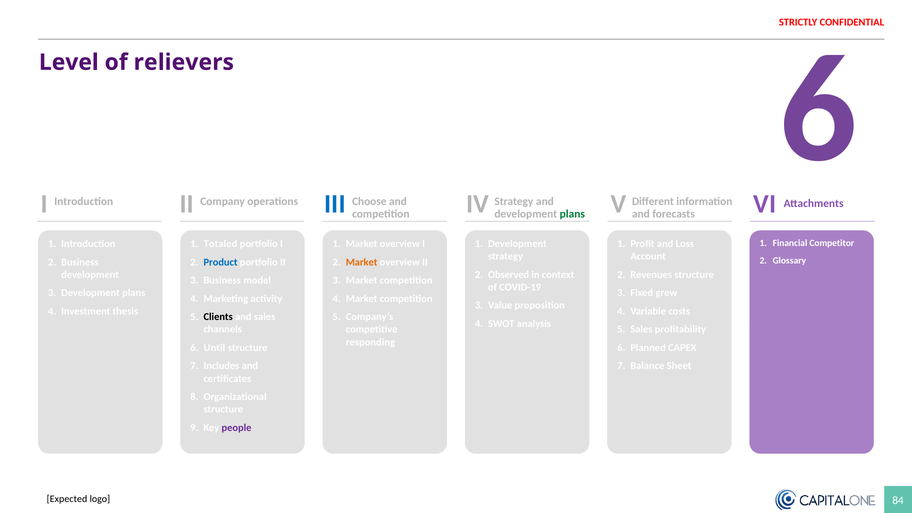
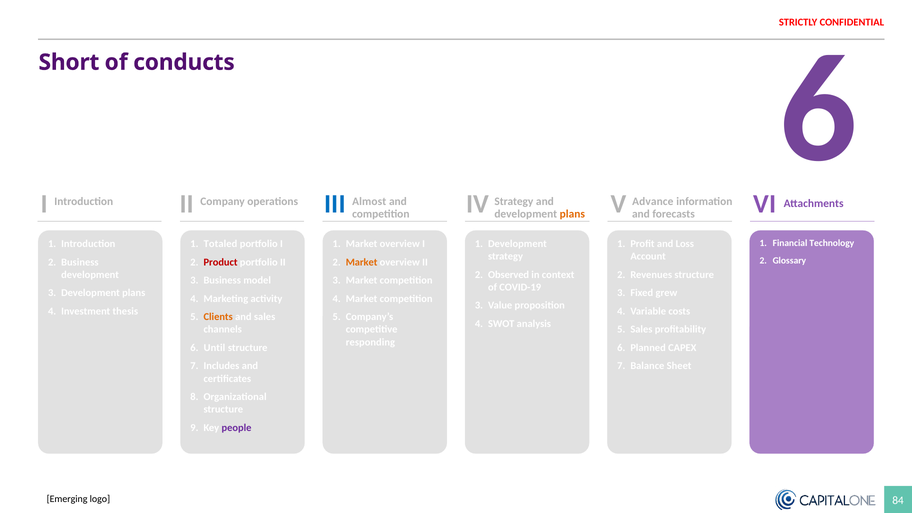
Level: Level -> Short
relievers: relievers -> conducts
Choose: Choose -> Almost
Different: Different -> Advance
plans at (572, 214) colour: green -> orange
Competitor: Competitor -> Technology
Product colour: blue -> red
Clients colour: black -> orange
Expected: Expected -> Emerging
